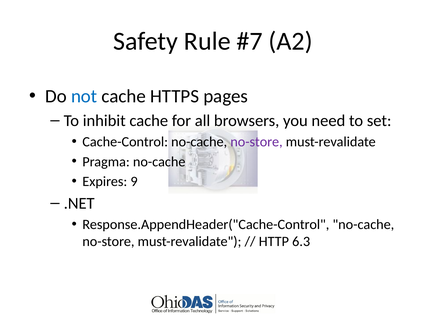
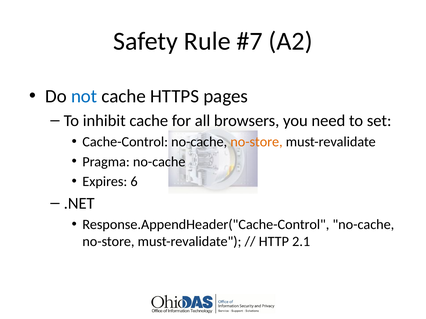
no-store at (257, 142) colour: purple -> orange
9: 9 -> 6
6.3: 6.3 -> 2.1
